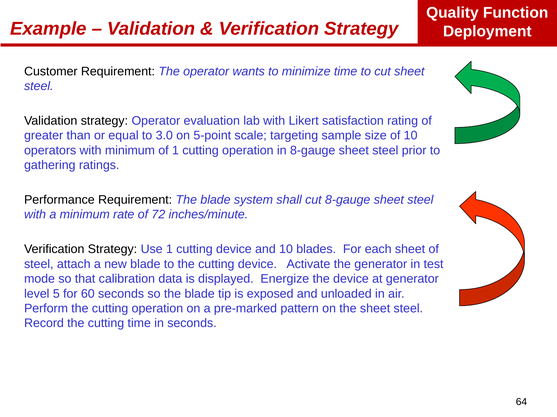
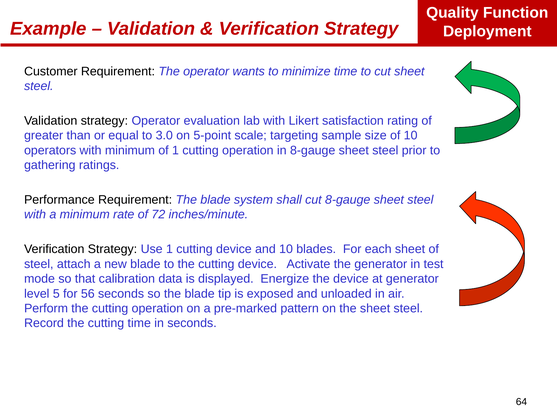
60: 60 -> 56
